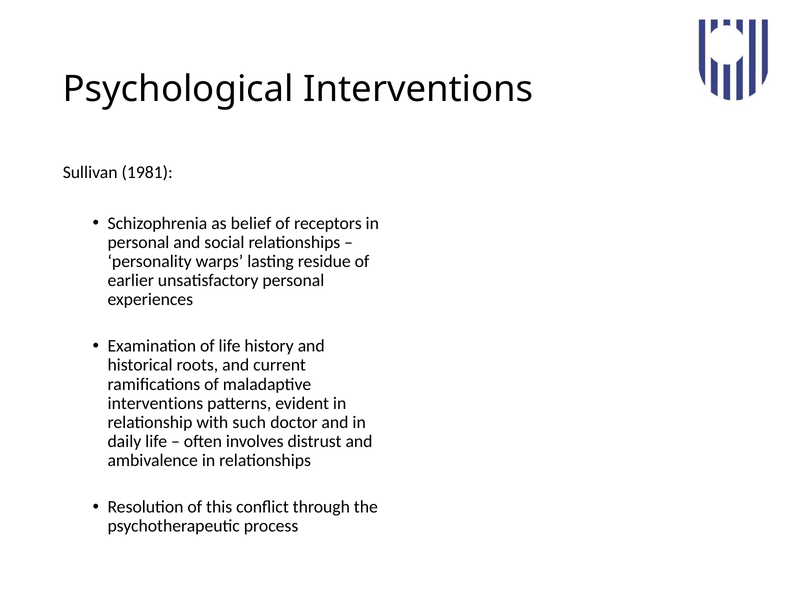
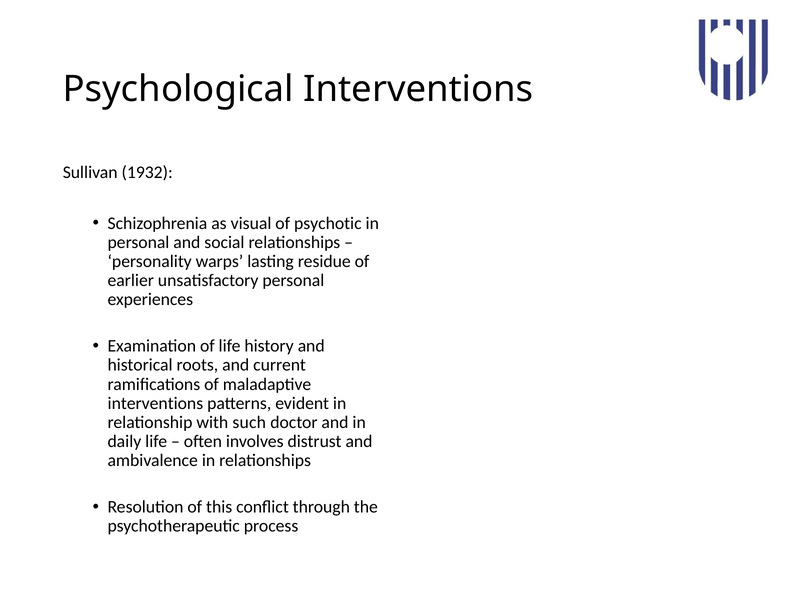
1981: 1981 -> 1932
belief: belief -> visual
receptors: receptors -> psychotic
